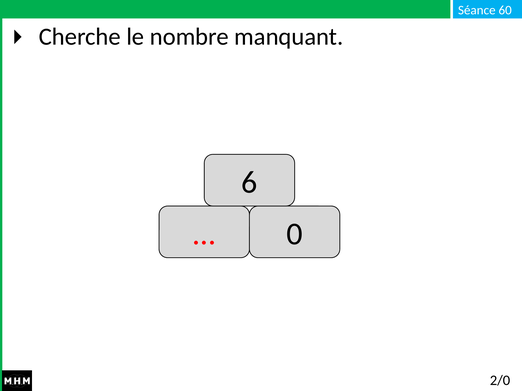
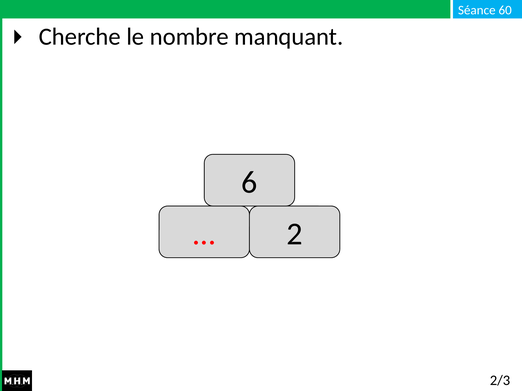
0: 0 -> 2
2/0: 2/0 -> 2/3
